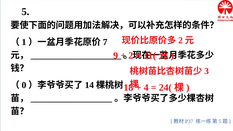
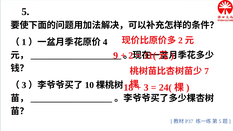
7: 7 -> 4
3: 3 -> 7
0 at (24, 85): 0 -> 3
14: 14 -> 10
4 at (146, 88): 4 -> 3
